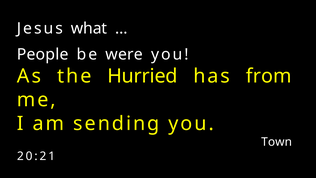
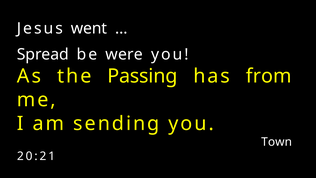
what: what -> went
People: People -> Spread
Hurried: Hurried -> Passing
